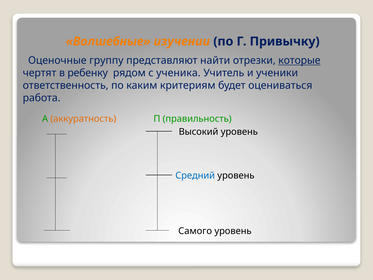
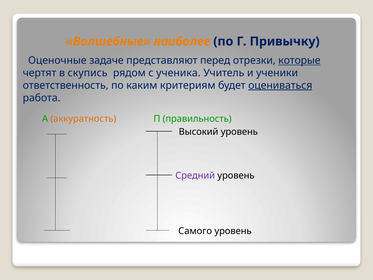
изучении: изучении -> наиболее
группу: группу -> задаче
найти: найти -> перед
ребенку: ребенку -> скупись
оцениваться underline: none -> present
Средний colour: blue -> purple
